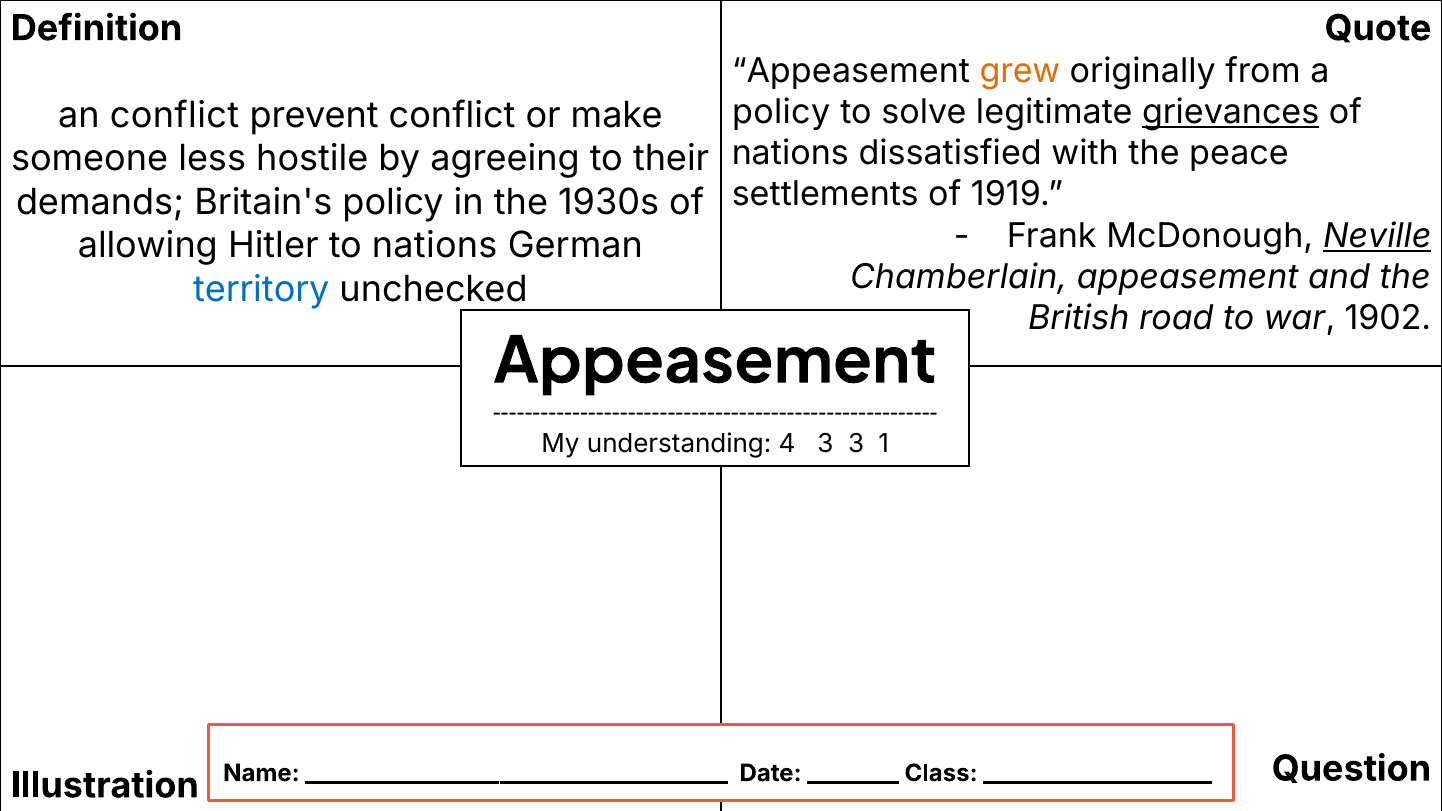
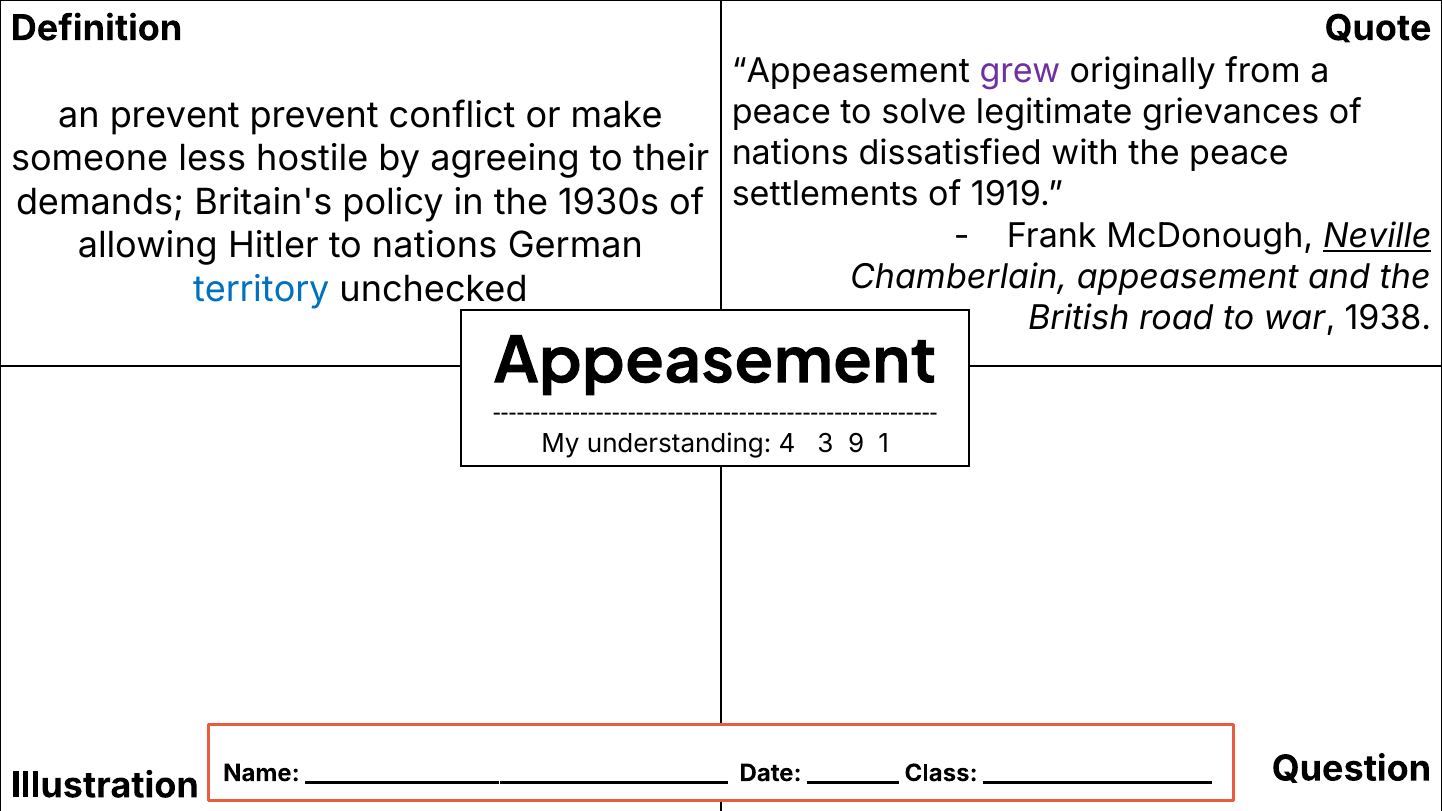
grew colour: orange -> purple
policy at (781, 112): policy -> peace
grievances underline: present -> none
an conflict: conflict -> prevent
1902: 1902 -> 1938
3 3: 3 -> 9
